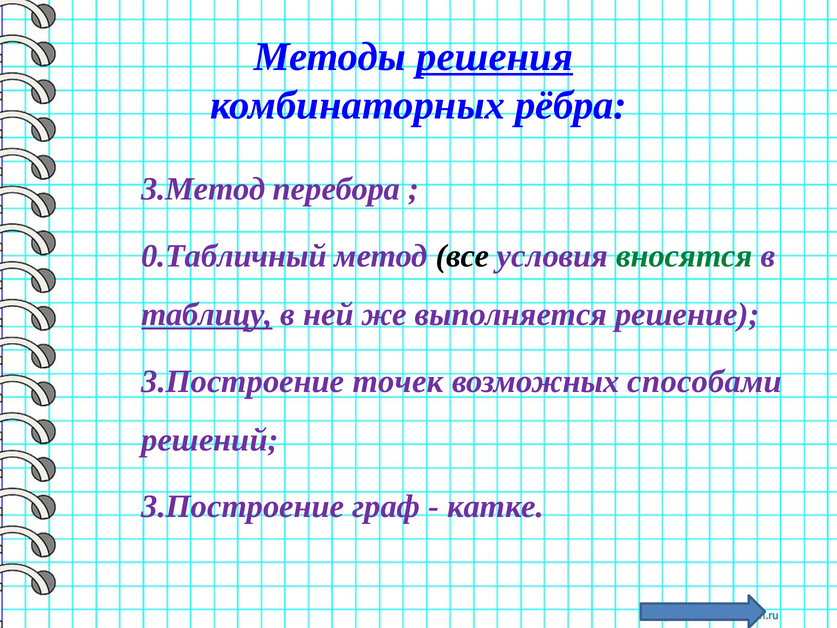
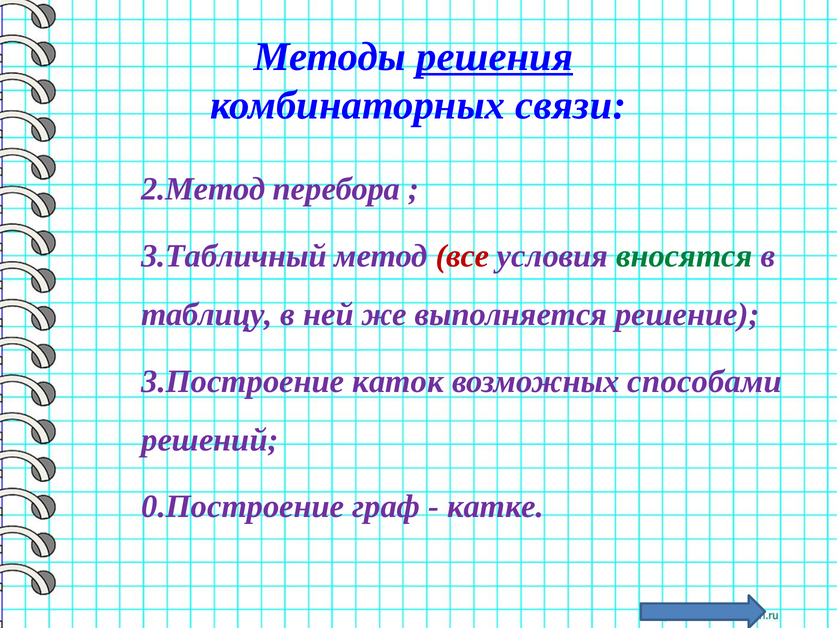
рёбра: рёбра -> связи
3.Метод: 3.Метод -> 2.Метод
0.Табличный: 0.Табличный -> 3.Табличный
все colour: black -> red
таблицу underline: present -> none
точек: точек -> каток
3.Построение at (243, 507): 3.Построение -> 0.Построение
